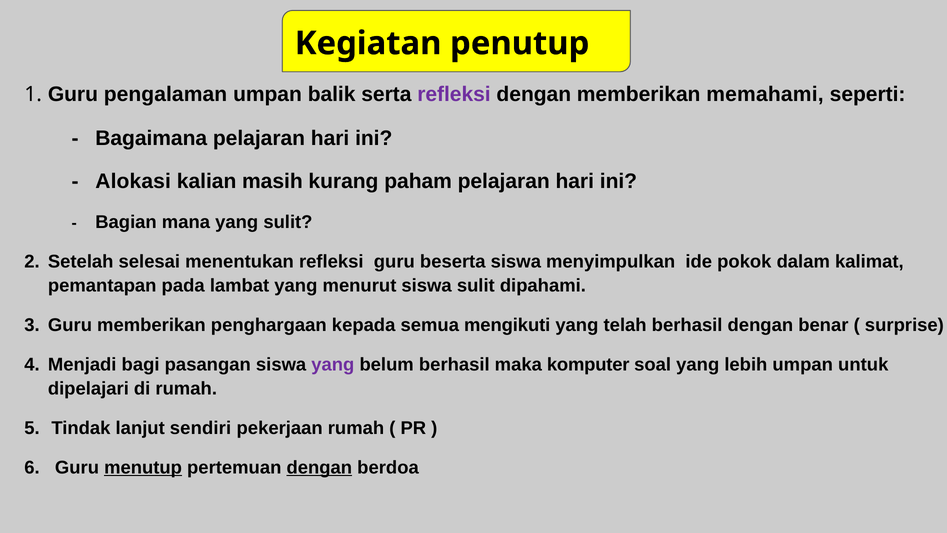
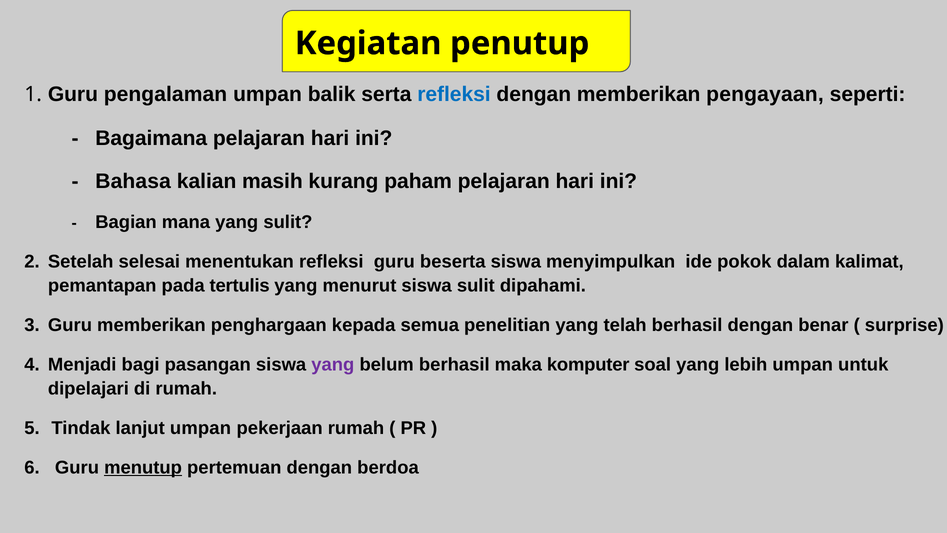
refleksi at (454, 94) colour: purple -> blue
memahami: memahami -> pengayaan
Alokasi: Alokasi -> Bahasa
lambat: lambat -> tertulis
mengikuti: mengikuti -> penelitian
lanjut sendiri: sendiri -> umpan
dengan at (319, 467) underline: present -> none
